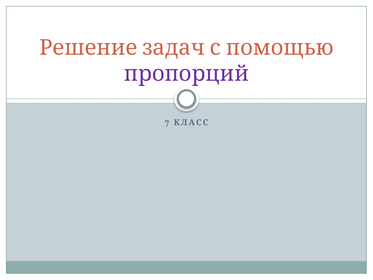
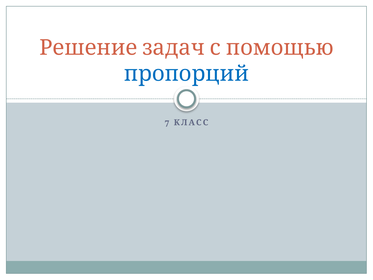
пропорций colour: purple -> blue
